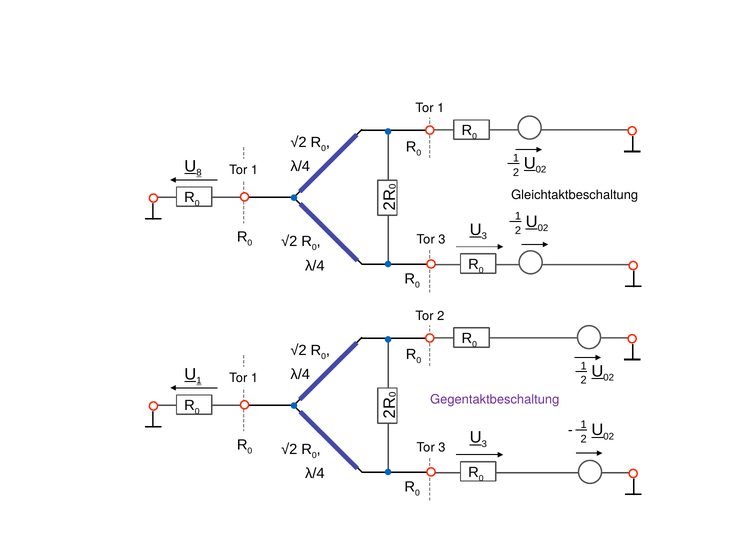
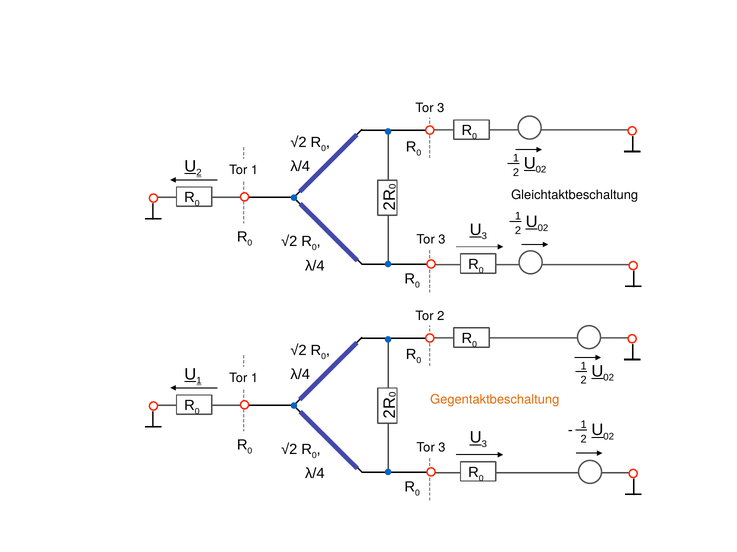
1 at (441, 108): 1 -> 3
8 at (199, 173): 8 -> 2
Gegentaktbeschaltung colour: purple -> orange
